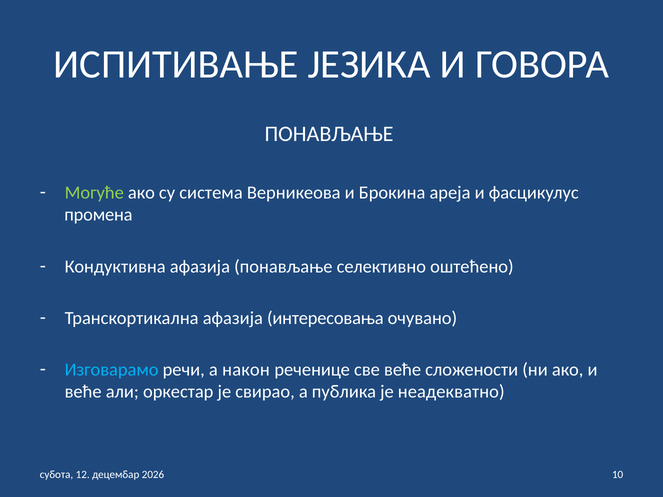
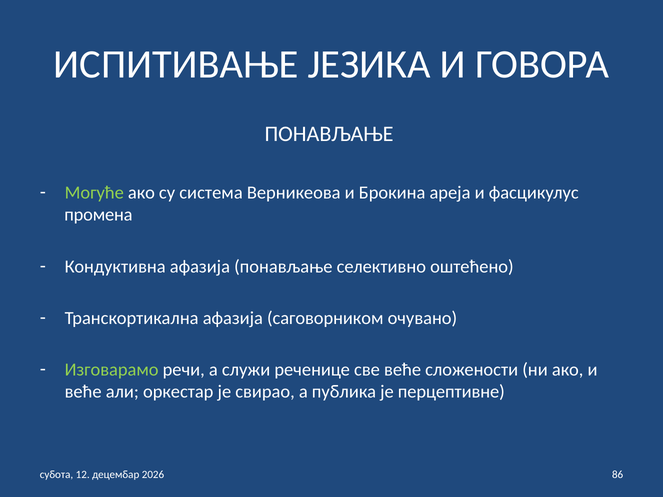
интересовања: интересовања -> саговорником
Изговарамо colour: light blue -> light green
након: након -> служи
неадекватно: неадекватно -> перцептивне
10: 10 -> 86
